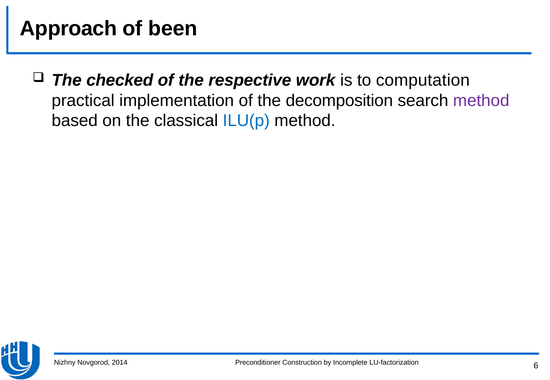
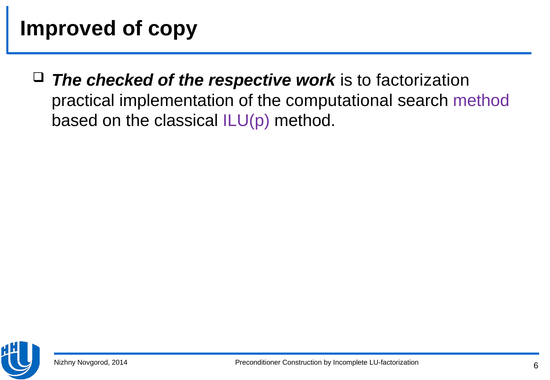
Approach: Approach -> Improved
been: been -> copy
computation: computation -> factorization
decomposition: decomposition -> computational
ILU(p colour: blue -> purple
